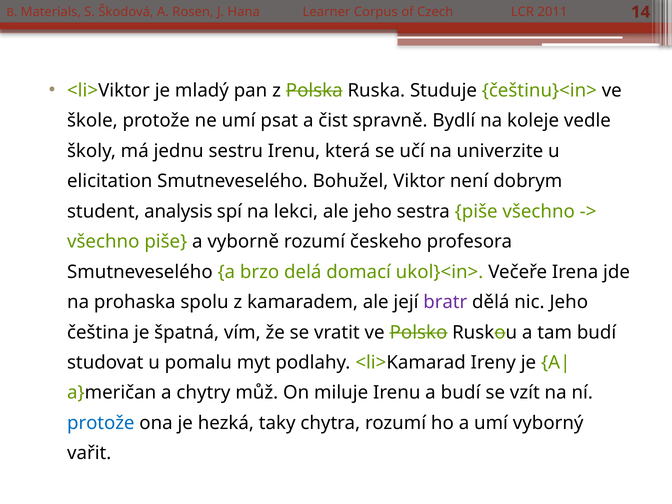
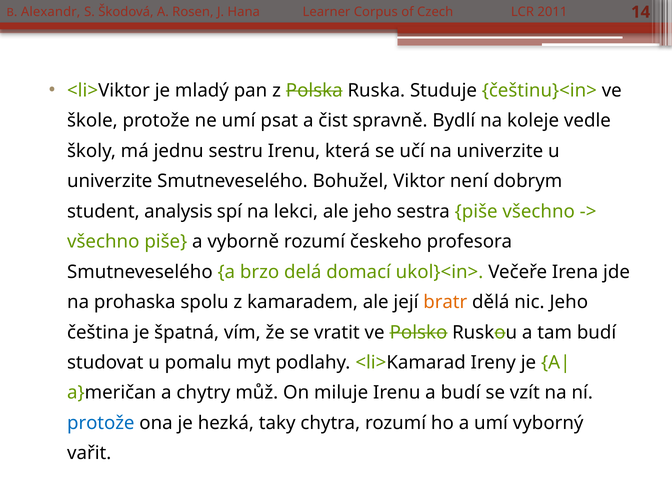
Materials: Materials -> Alexandr
elicitation at (110, 181): elicitation -> univerzite
bratr colour: purple -> orange
